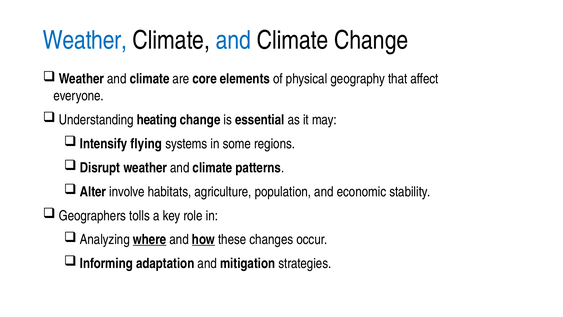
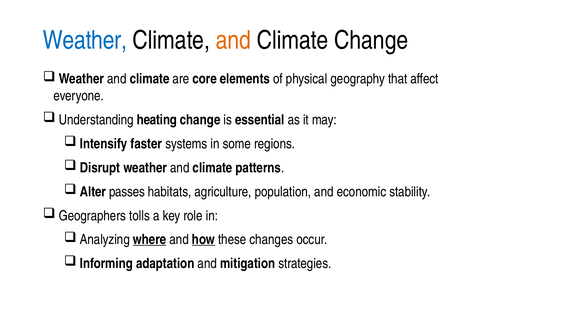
and at (233, 40) colour: blue -> orange
flying: flying -> faster
involve: involve -> passes
